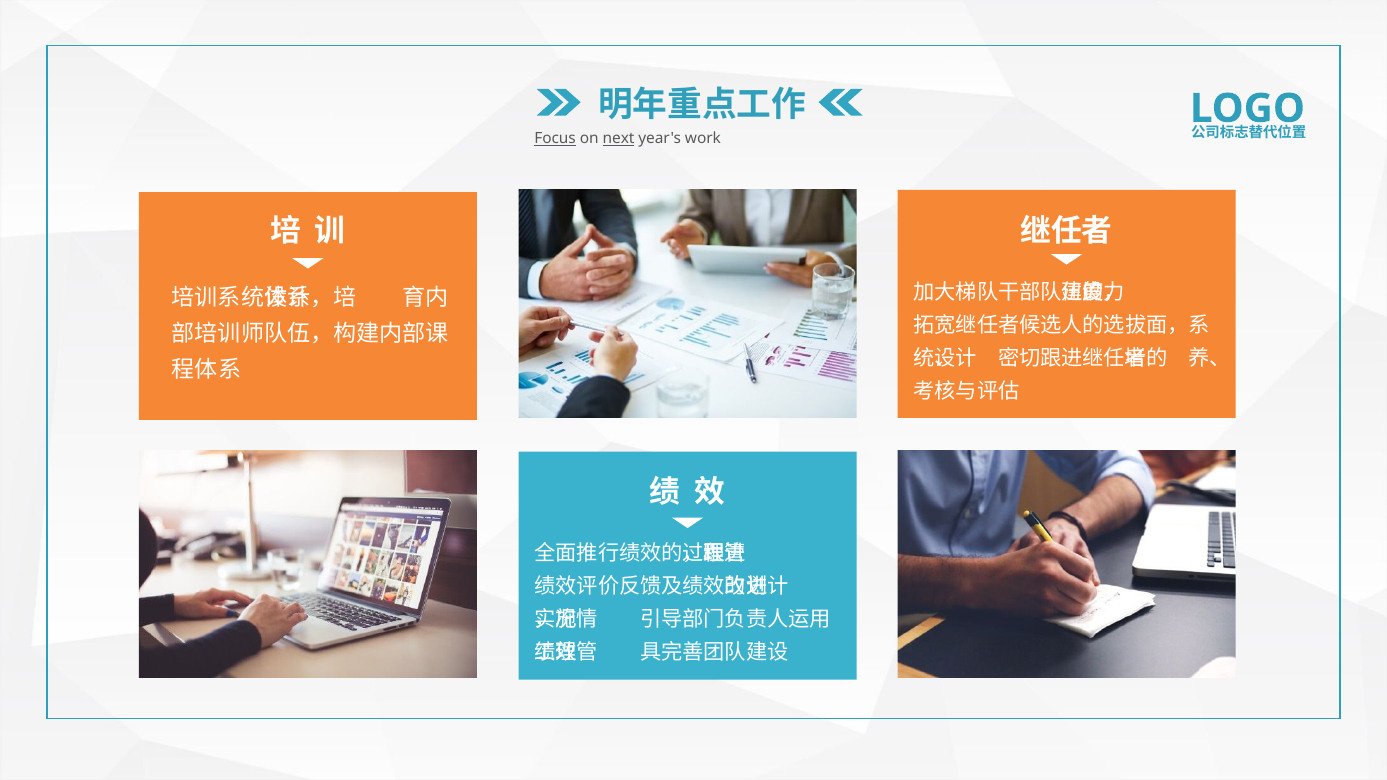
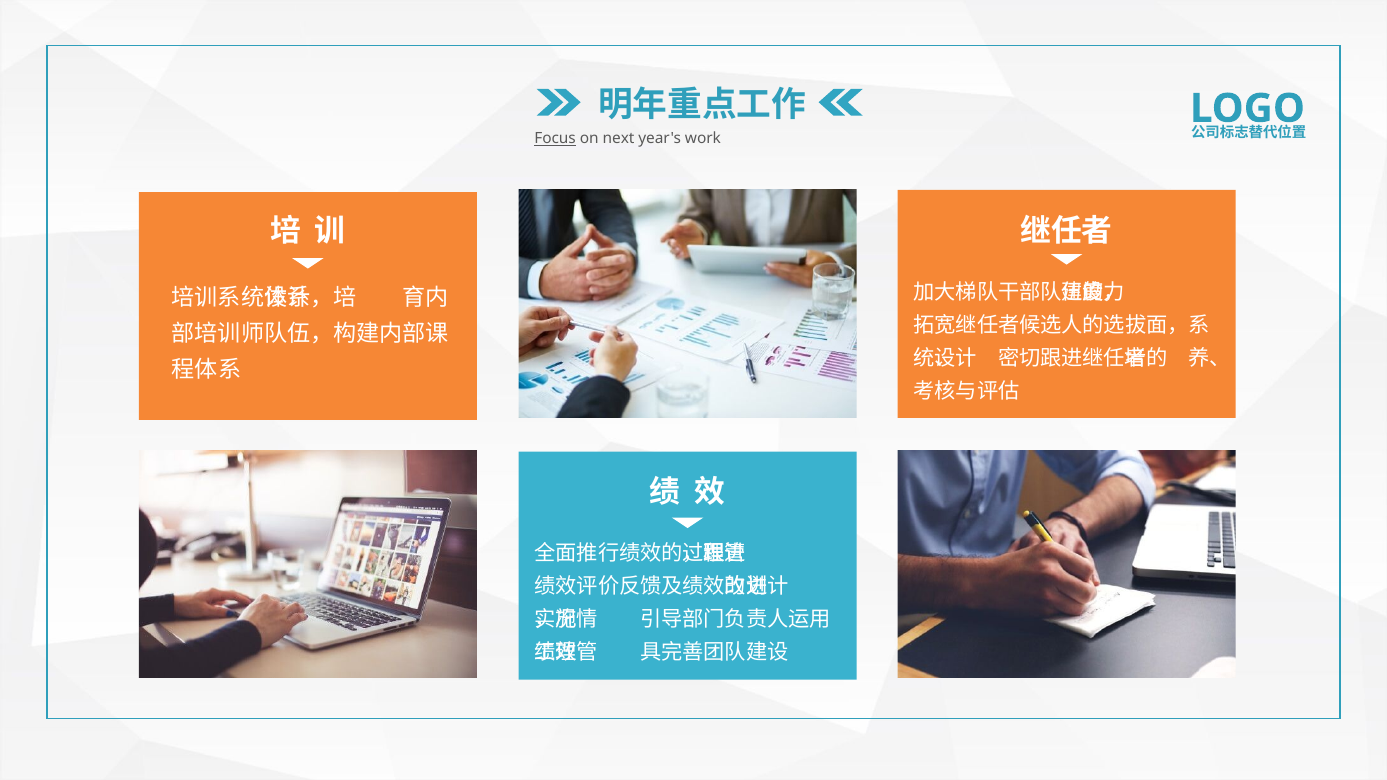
next underline: present -> none
